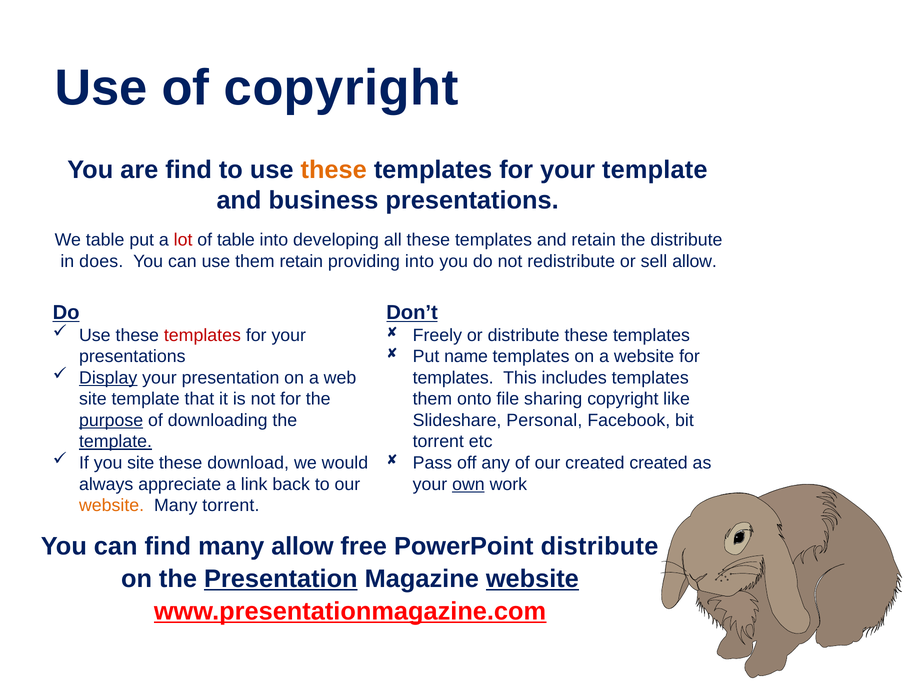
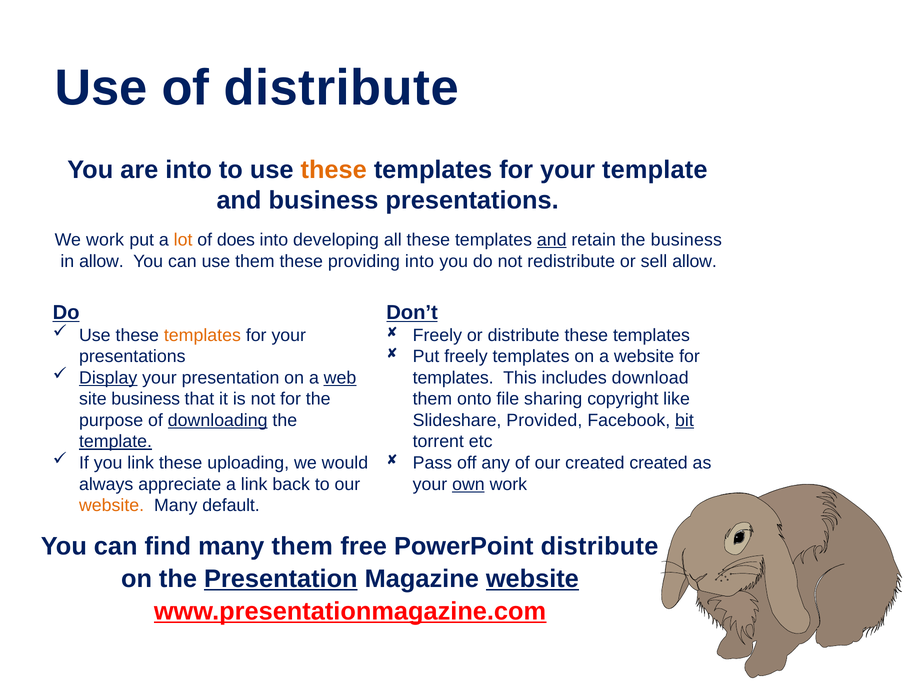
of copyright: copyright -> distribute
are find: find -> into
We table: table -> work
lot colour: red -> orange
of table: table -> does
and at (552, 240) underline: none -> present
the distribute: distribute -> business
in does: does -> allow
them retain: retain -> these
templates at (202, 335) colour: red -> orange
Put name: name -> freely
web underline: none -> present
includes templates: templates -> download
site template: template -> business
purpose underline: present -> none
downloading underline: none -> present
Personal: Personal -> Provided
bit underline: none -> present
you site: site -> link
download: download -> uploading
Many torrent: torrent -> default
many allow: allow -> them
